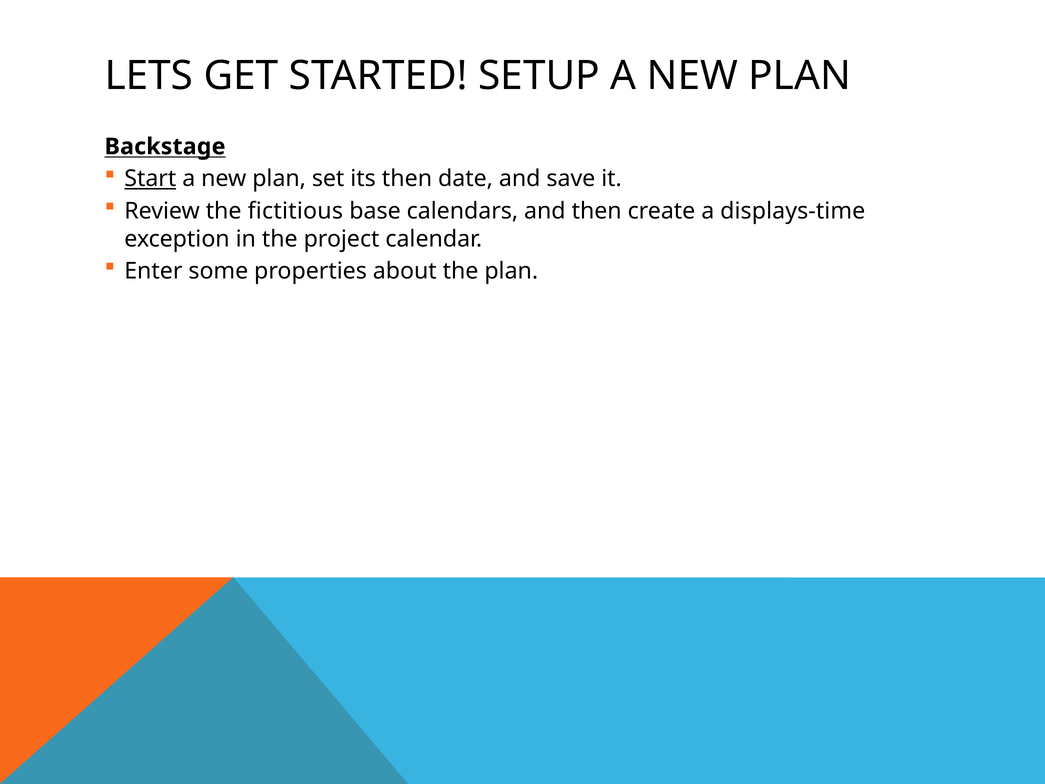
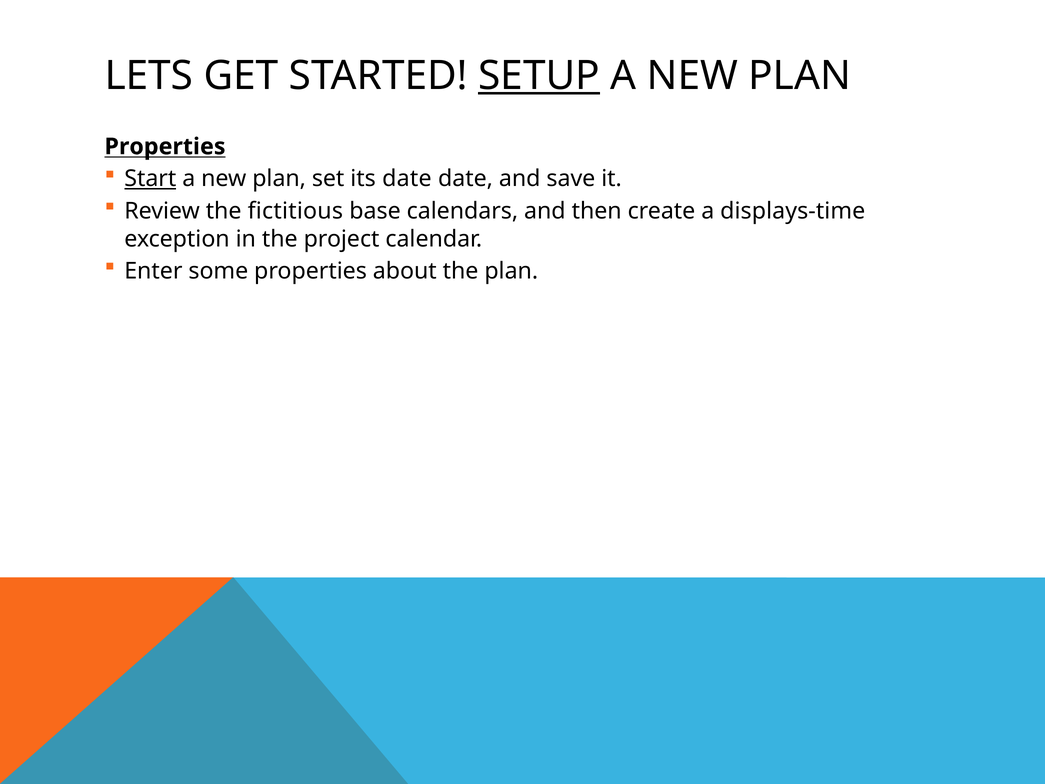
SETUP underline: none -> present
Backstage at (165, 147): Backstage -> Properties
its then: then -> date
